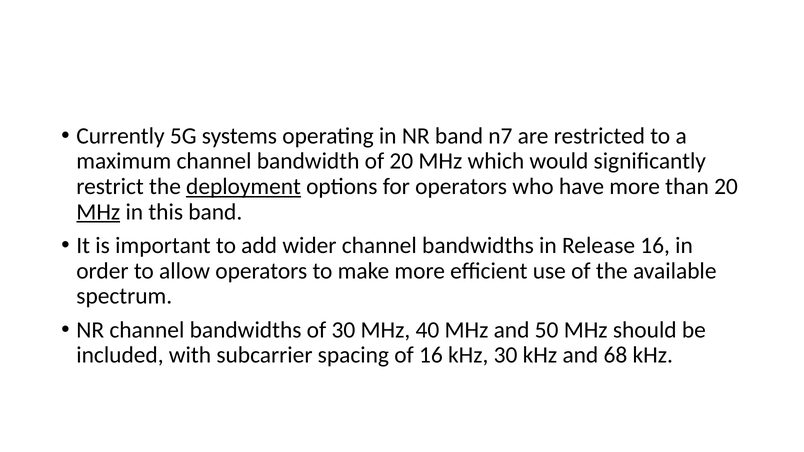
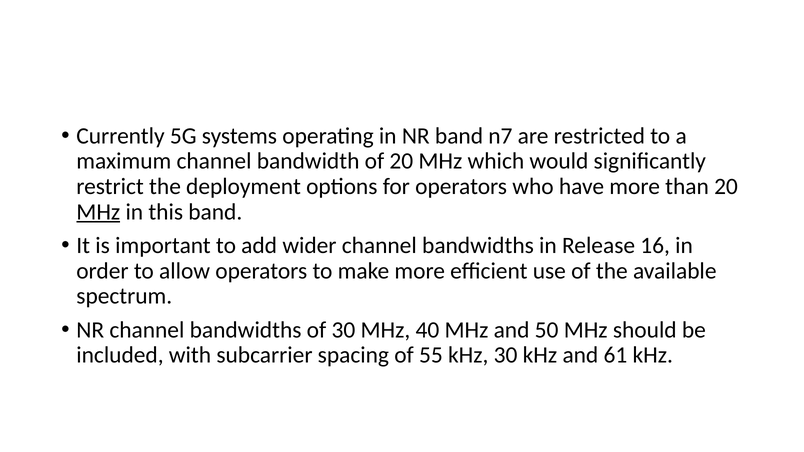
deployment underline: present -> none
of 16: 16 -> 55
68: 68 -> 61
